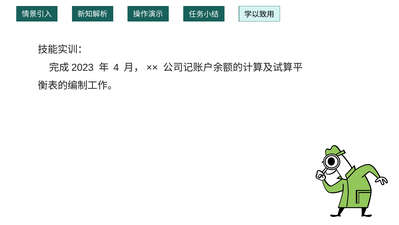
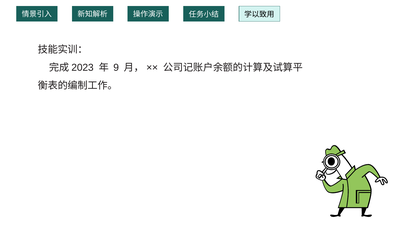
4: 4 -> 9
